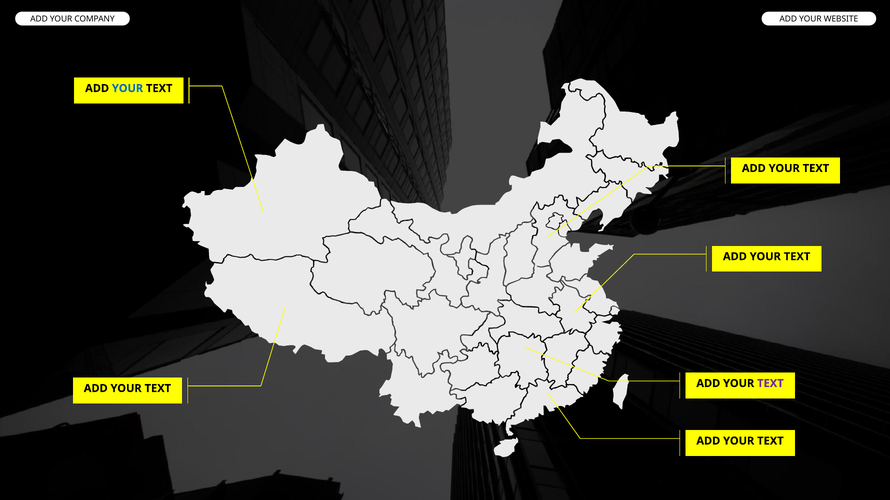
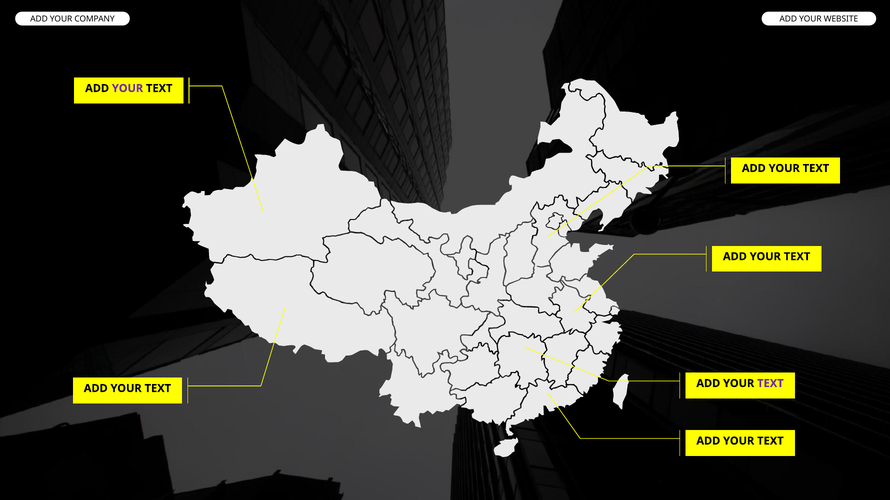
YOUR at (128, 88) colour: blue -> purple
